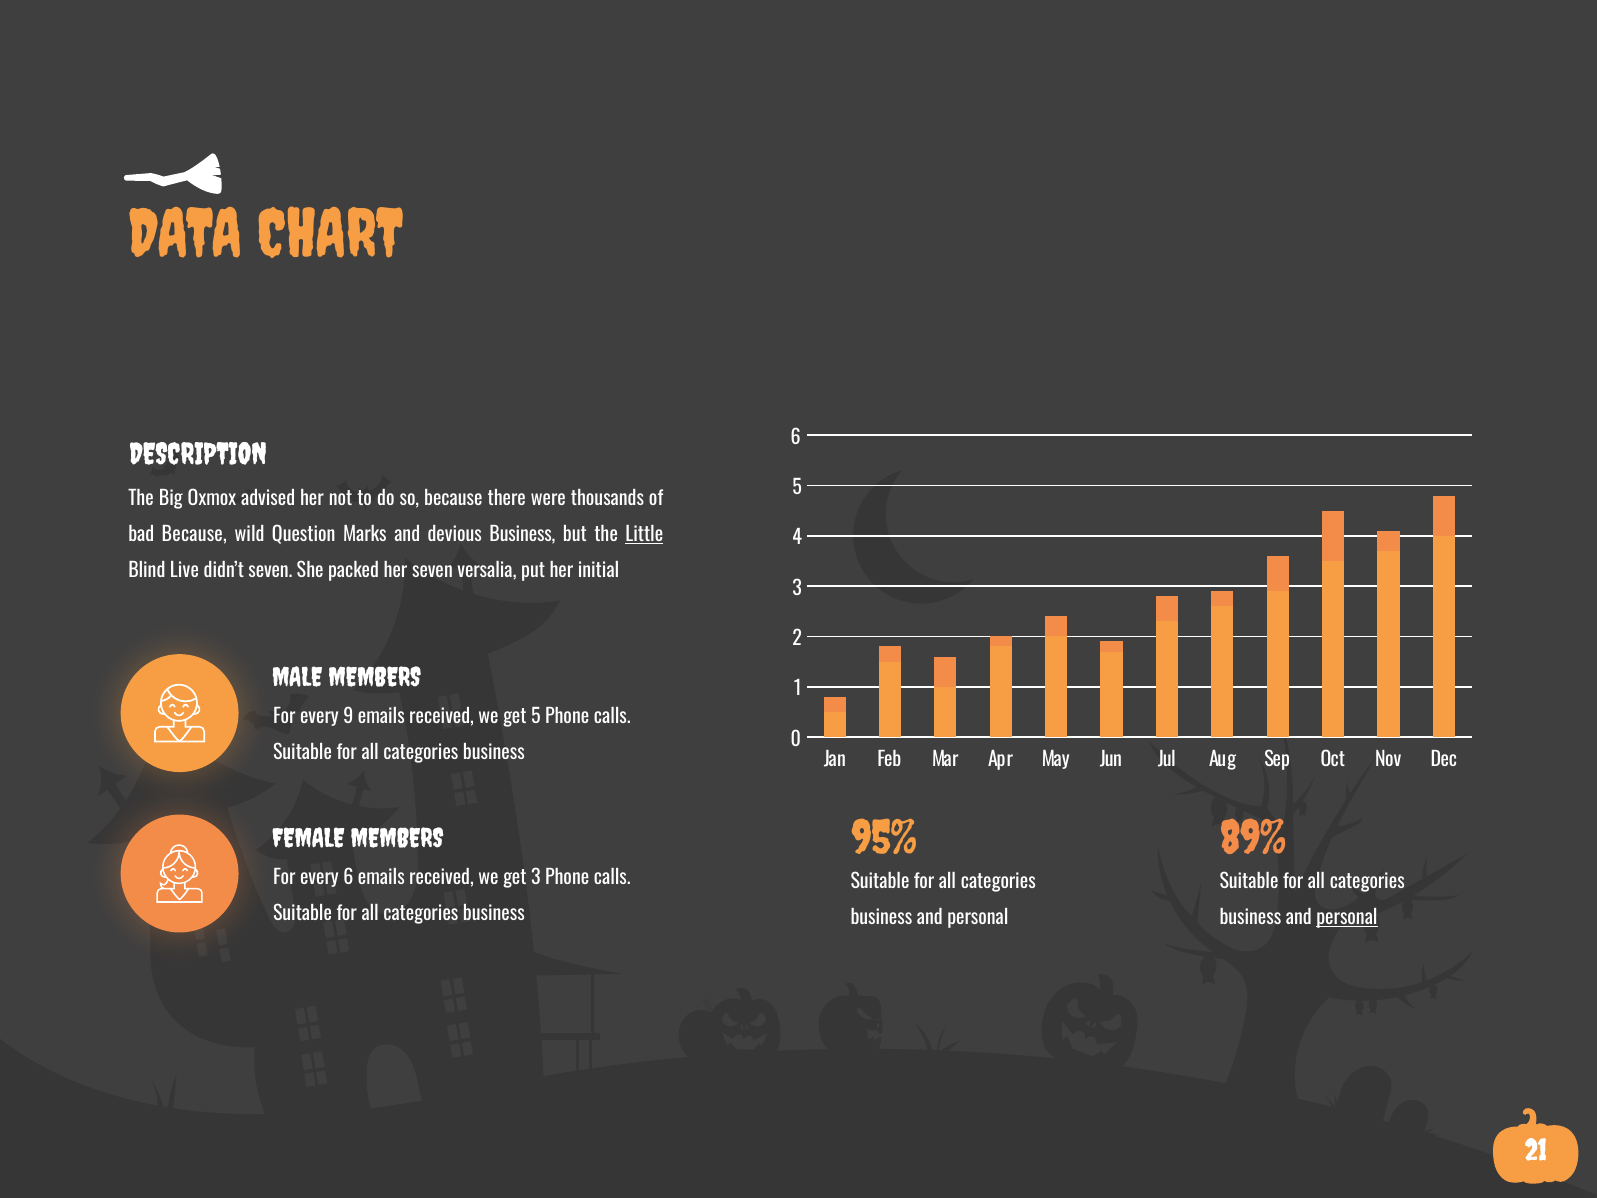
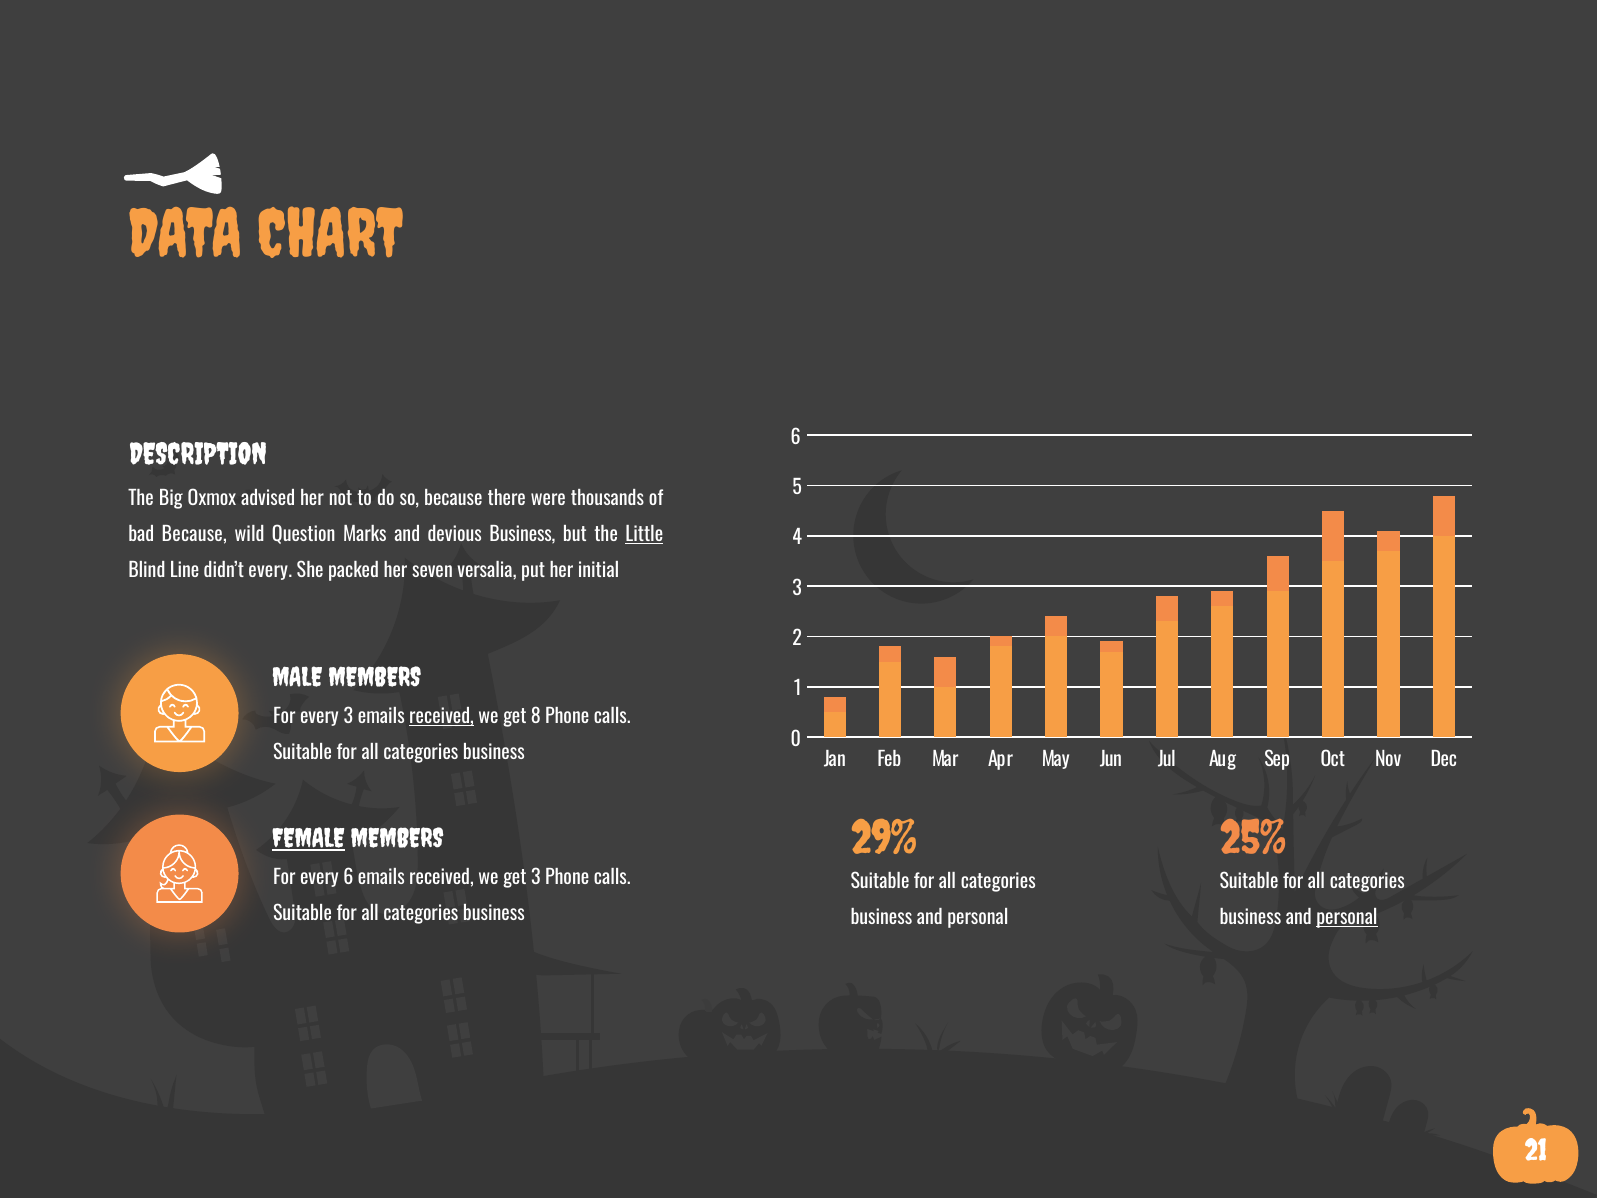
Live: Live -> Line
didn’t seven: seven -> every
every 9: 9 -> 3
received at (442, 716) underline: none -> present
get 5: 5 -> 8
95%: 95% -> 29%
89%: 89% -> 25%
FEMALE underline: none -> present
